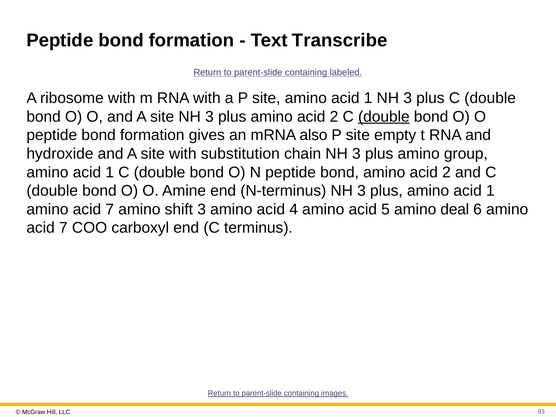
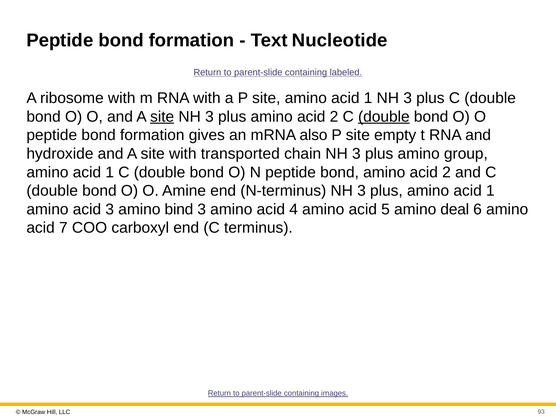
Transcribe: Transcribe -> Nucleotide
site at (162, 117) underline: none -> present
substitution: substitution -> transported
7 at (110, 209): 7 -> 3
shift: shift -> bind
